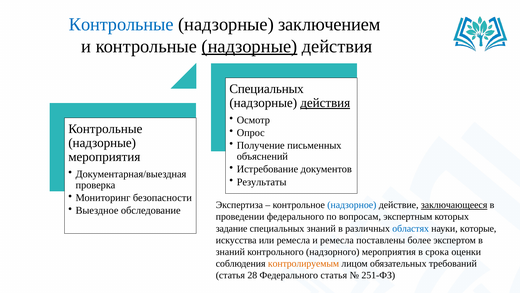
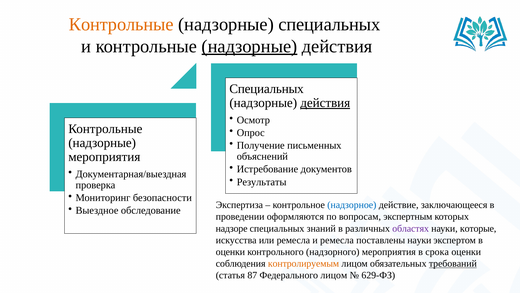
Контрольные at (121, 24) colour: blue -> orange
надзорные заключением: заключением -> специальных
заключающееся underline: present -> none
проведении федерального: федерального -> оформляются
задание: задание -> надзоре
областях colour: blue -> purple
поставлены более: более -> науки
знаний at (230, 251): знаний -> оценки
требований underline: none -> present
28: 28 -> 87
Федерального статья: статья -> лицом
251-ФЗ: 251-ФЗ -> 629-ФЗ
